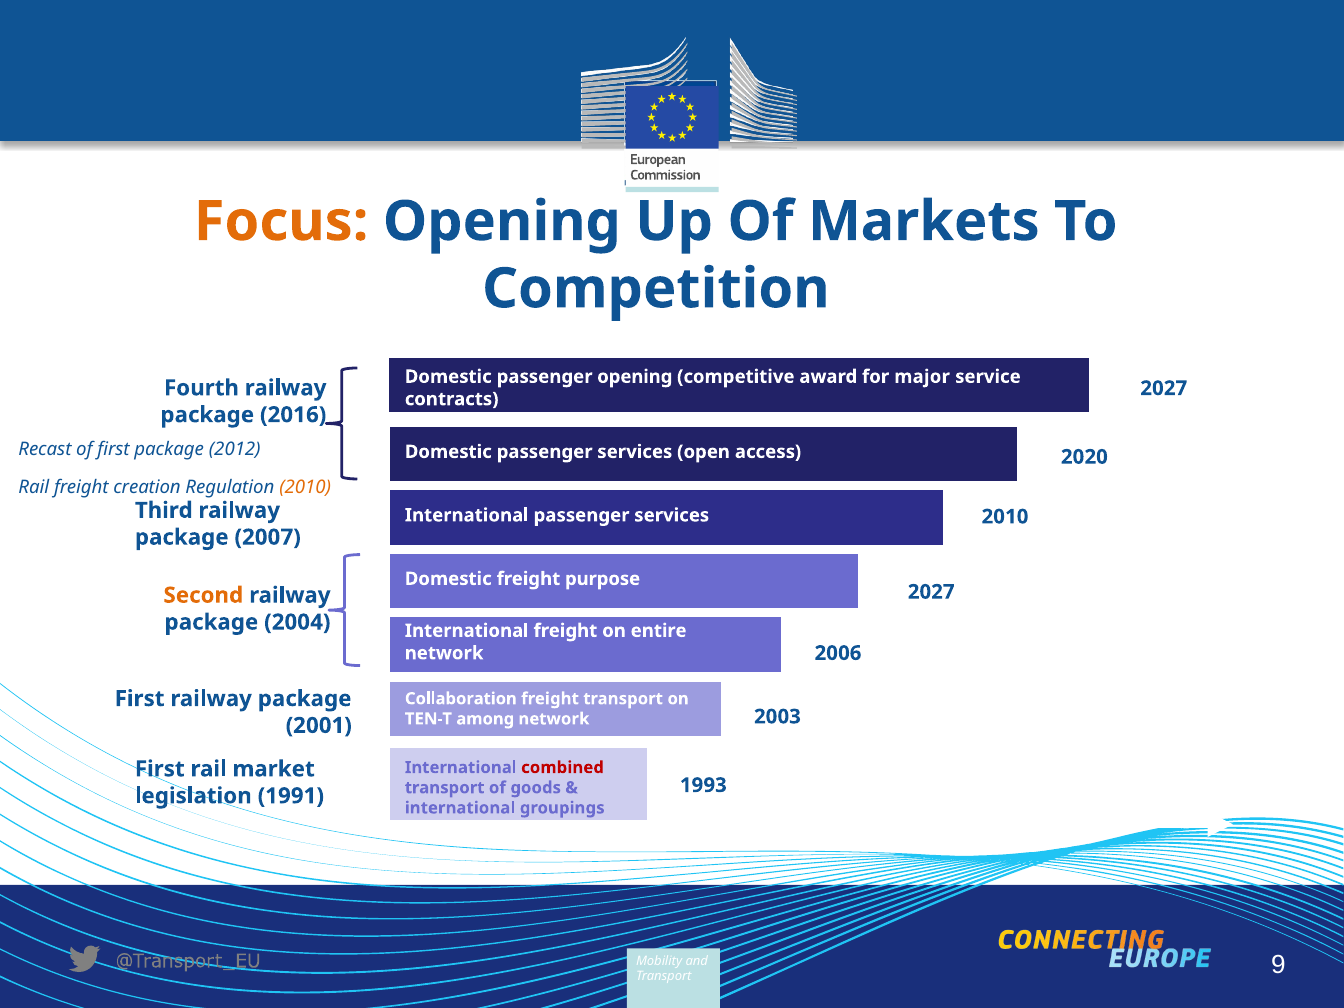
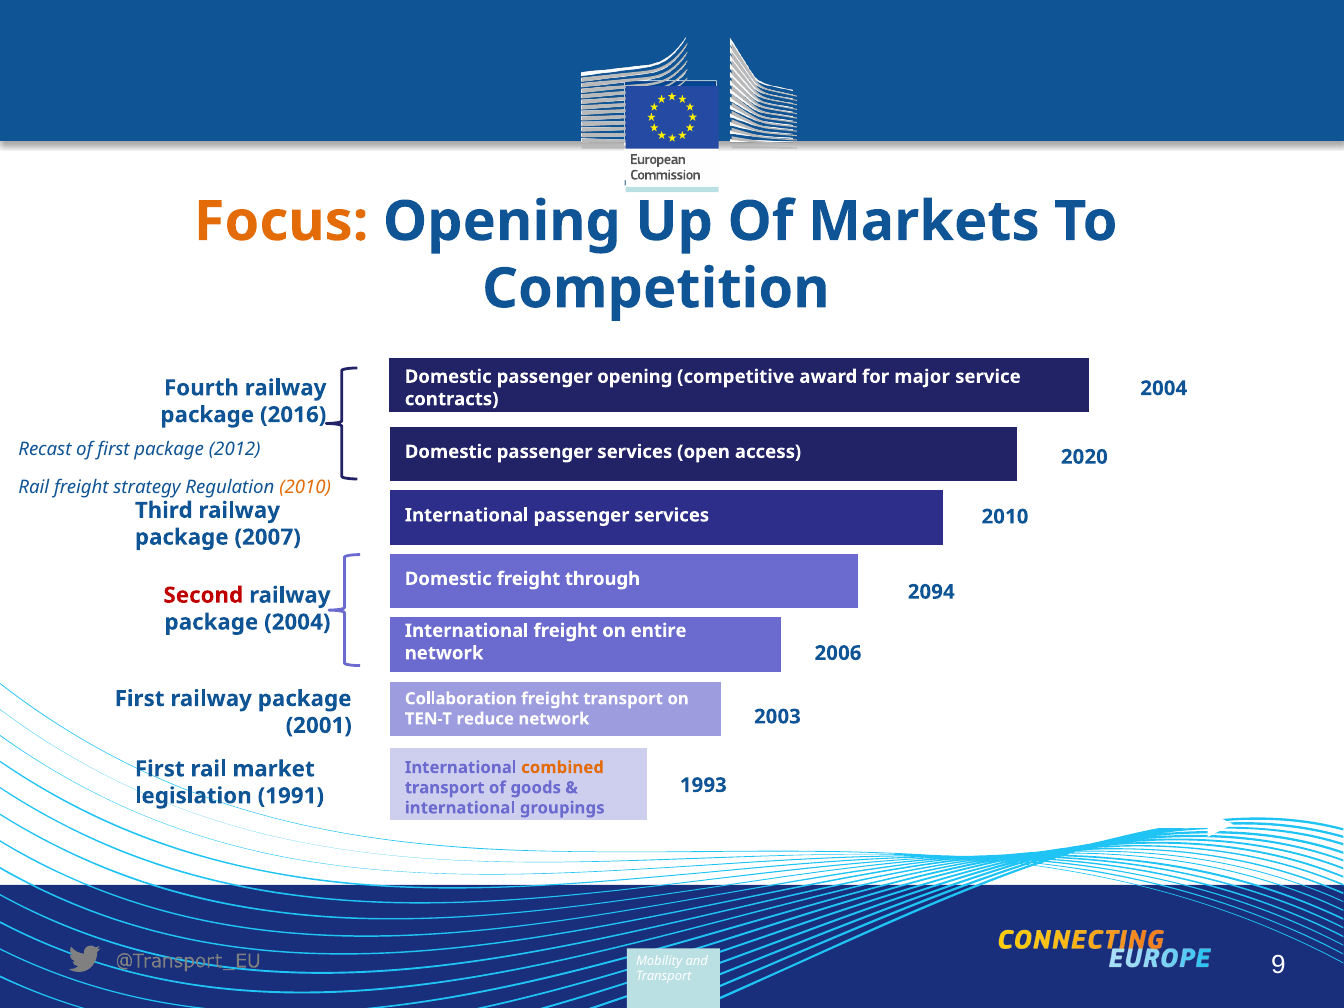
2027 at (1164, 388): 2027 -> 2004
creation: creation -> strategy
purpose: purpose -> through
2027 at (931, 592): 2027 -> 2094
Second colour: orange -> red
among: among -> reduce
combined colour: red -> orange
